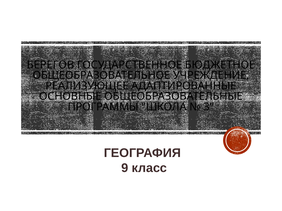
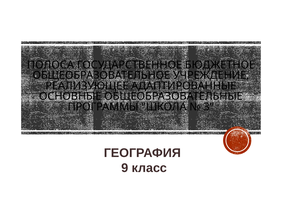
БЕРЕГОВ: БЕРЕГОВ -> ПОЛОСА
